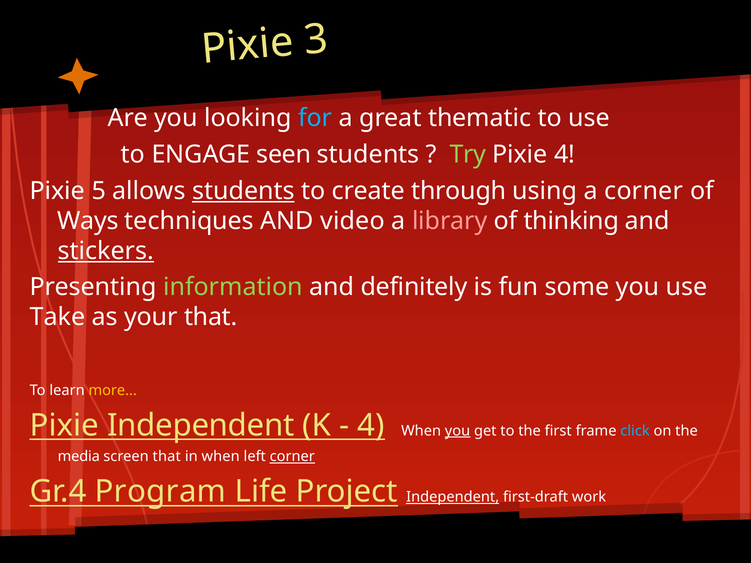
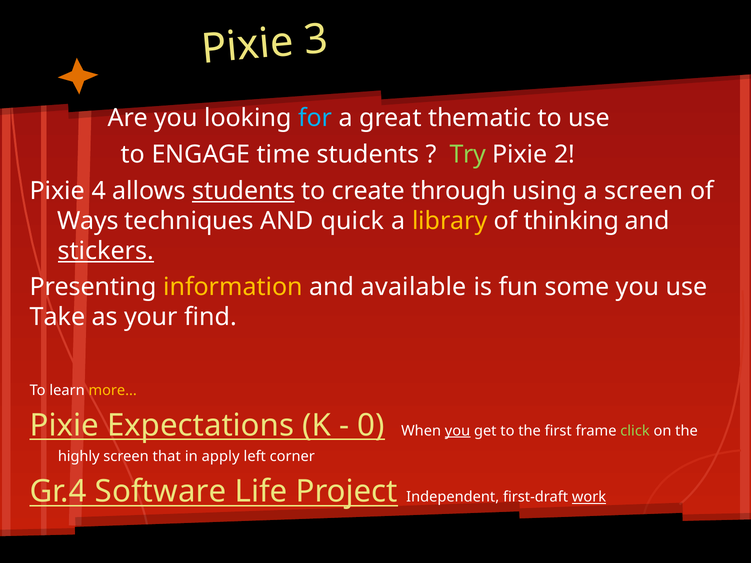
seen: seen -> time
Pixie 4: 4 -> 2
5: 5 -> 4
a corner: corner -> screen
video: video -> quick
library colour: pink -> yellow
information colour: light green -> yellow
definitely: definitely -> available
your that: that -> find
Pixie Independent: Independent -> Expectations
4 at (371, 425): 4 -> 0
click colour: light blue -> light green
media: media -> highly
in when: when -> apply
corner at (292, 457) underline: present -> none
Program: Program -> Software
Independent at (453, 497) underline: present -> none
work underline: none -> present
